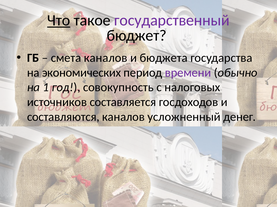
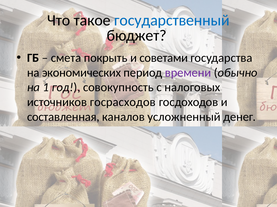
Что underline: present -> none
государственный colour: purple -> blue
смета каналов: каналов -> покрыть
бюджета: бюджета -> советами
составляется: составляется -> госрасходов
составляются: составляются -> составленная
